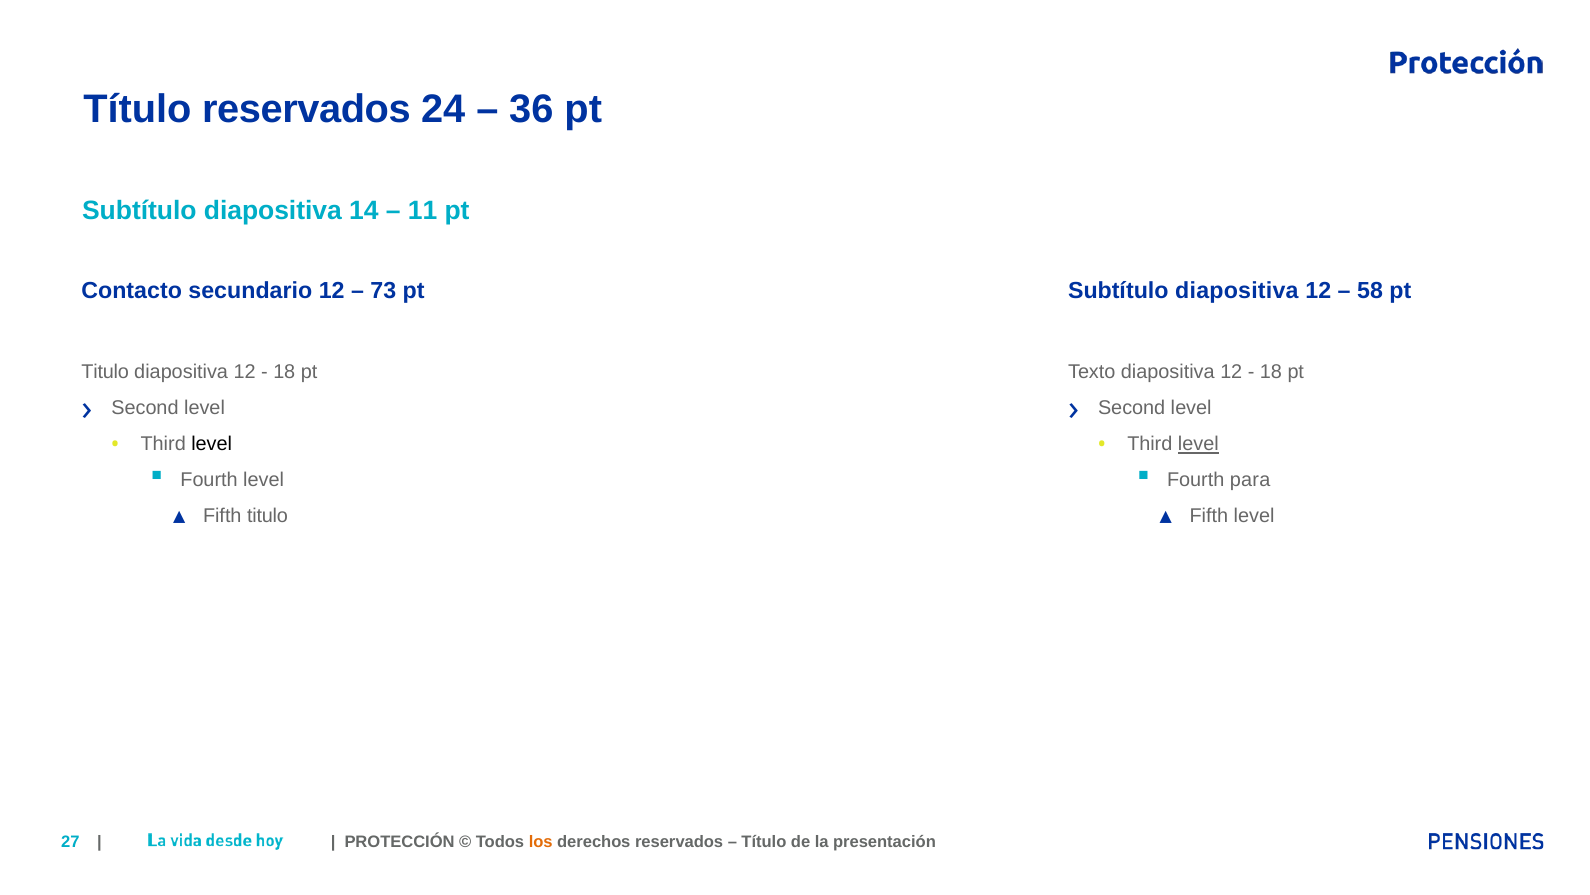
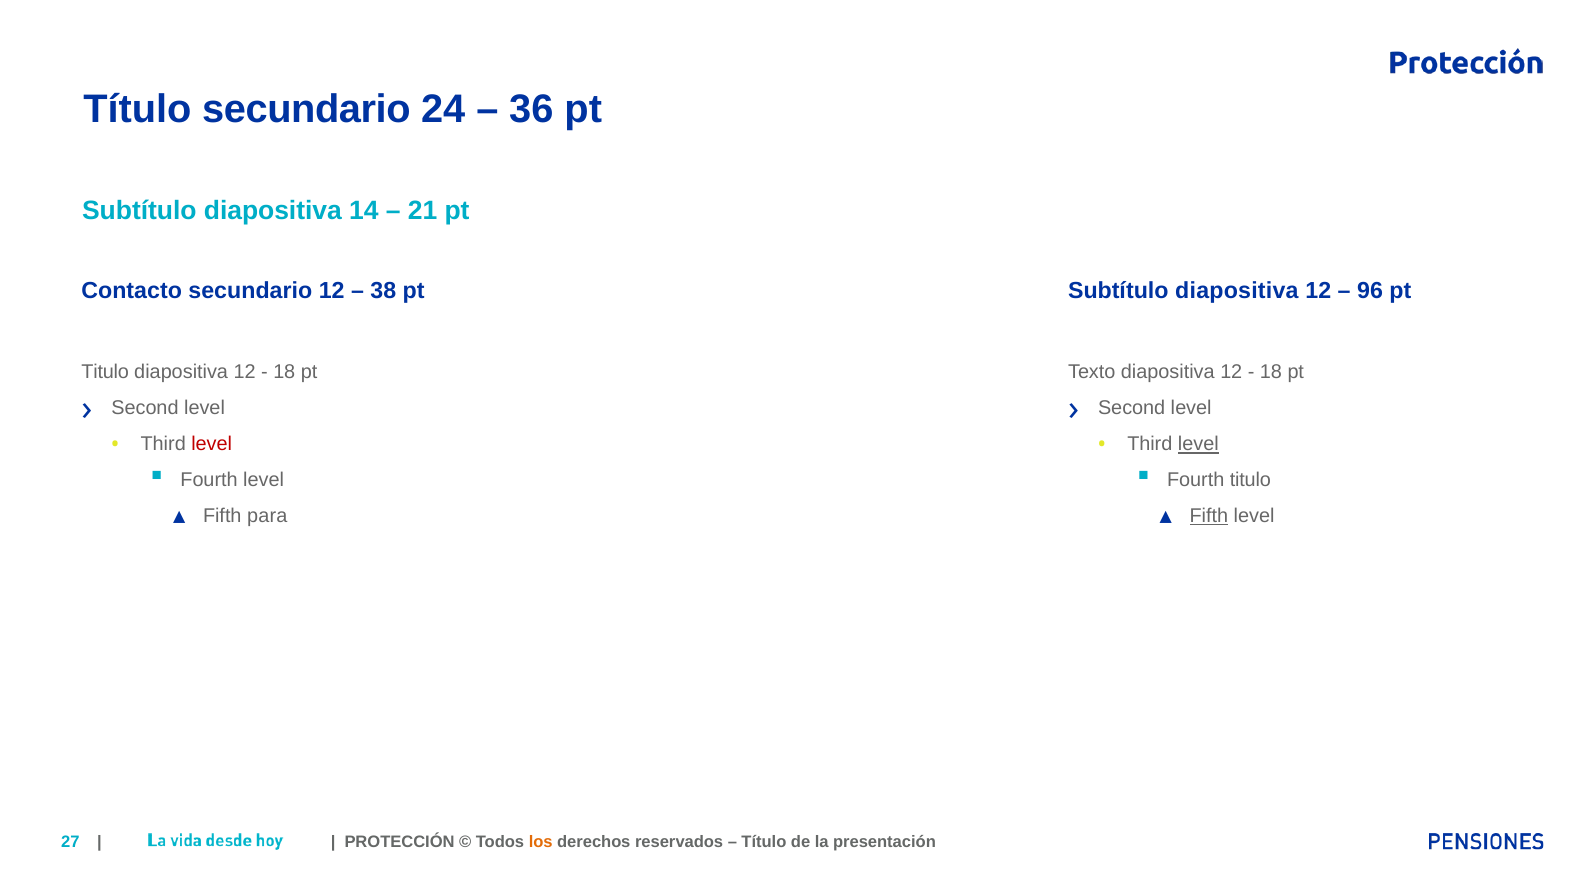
Título reservados: reservados -> secundario
11: 11 -> 21
73: 73 -> 38
58: 58 -> 96
level at (212, 444) colour: black -> red
Fourth para: para -> titulo
Fifth titulo: titulo -> para
Fifth at (1209, 516) underline: none -> present
